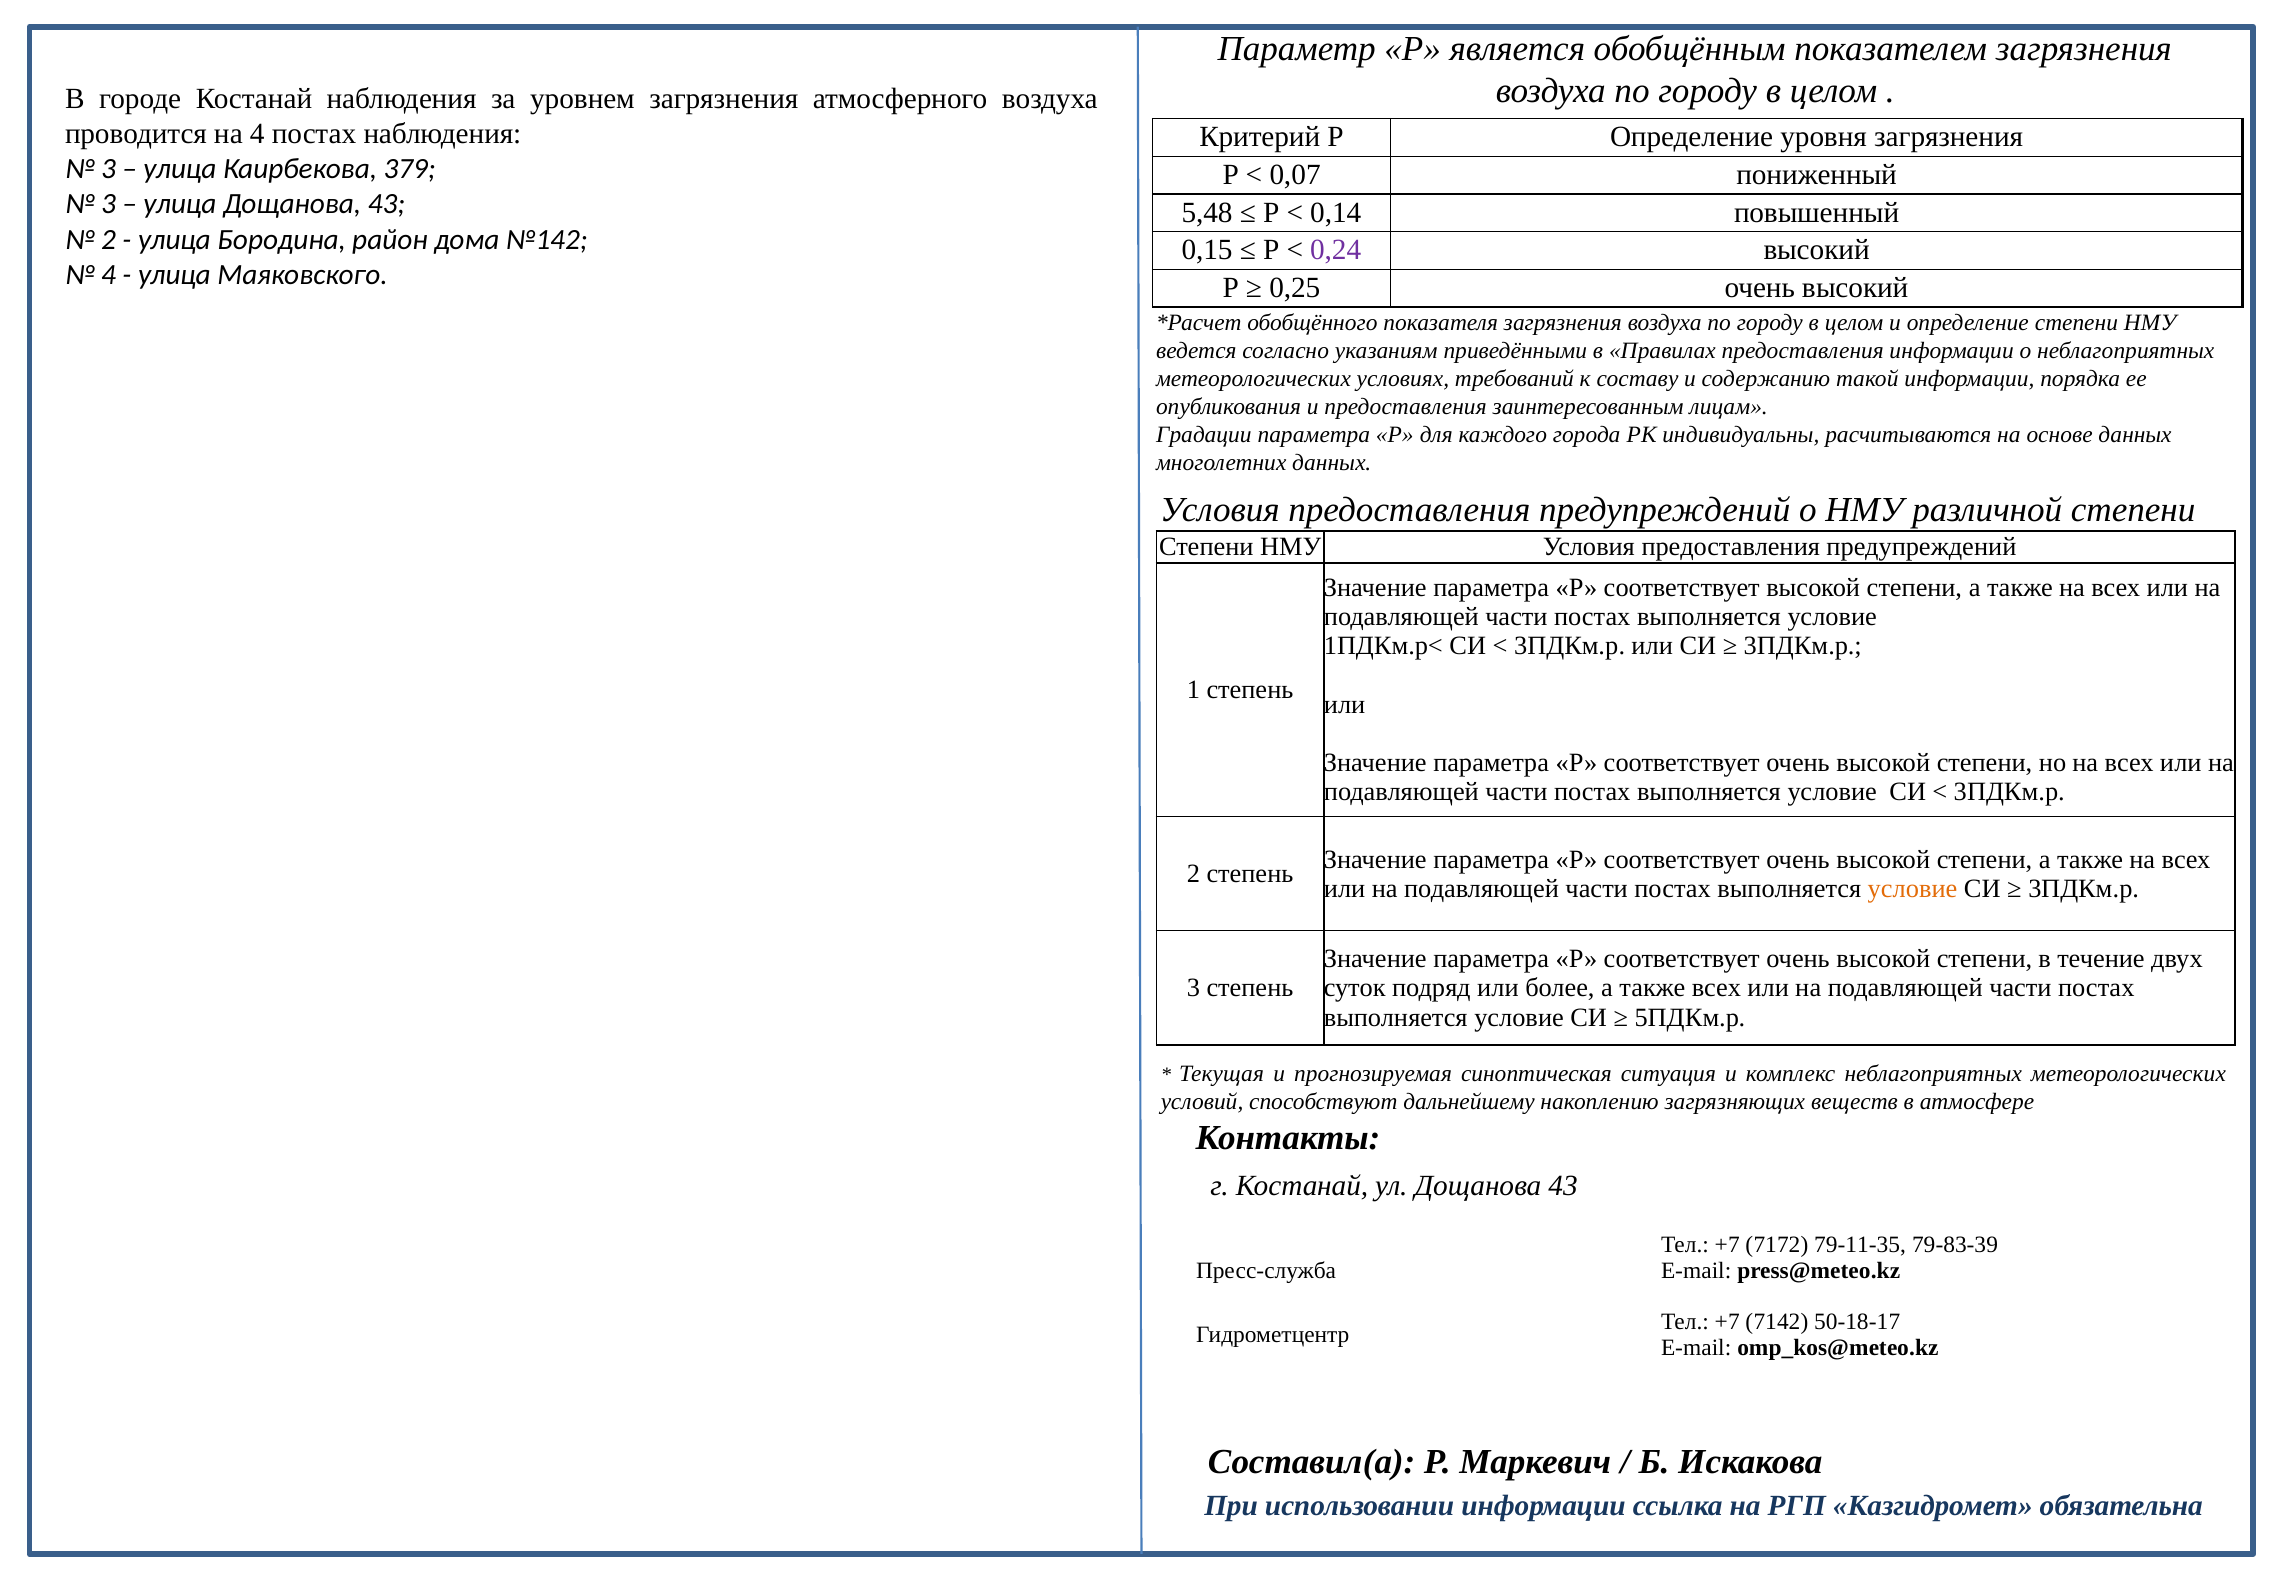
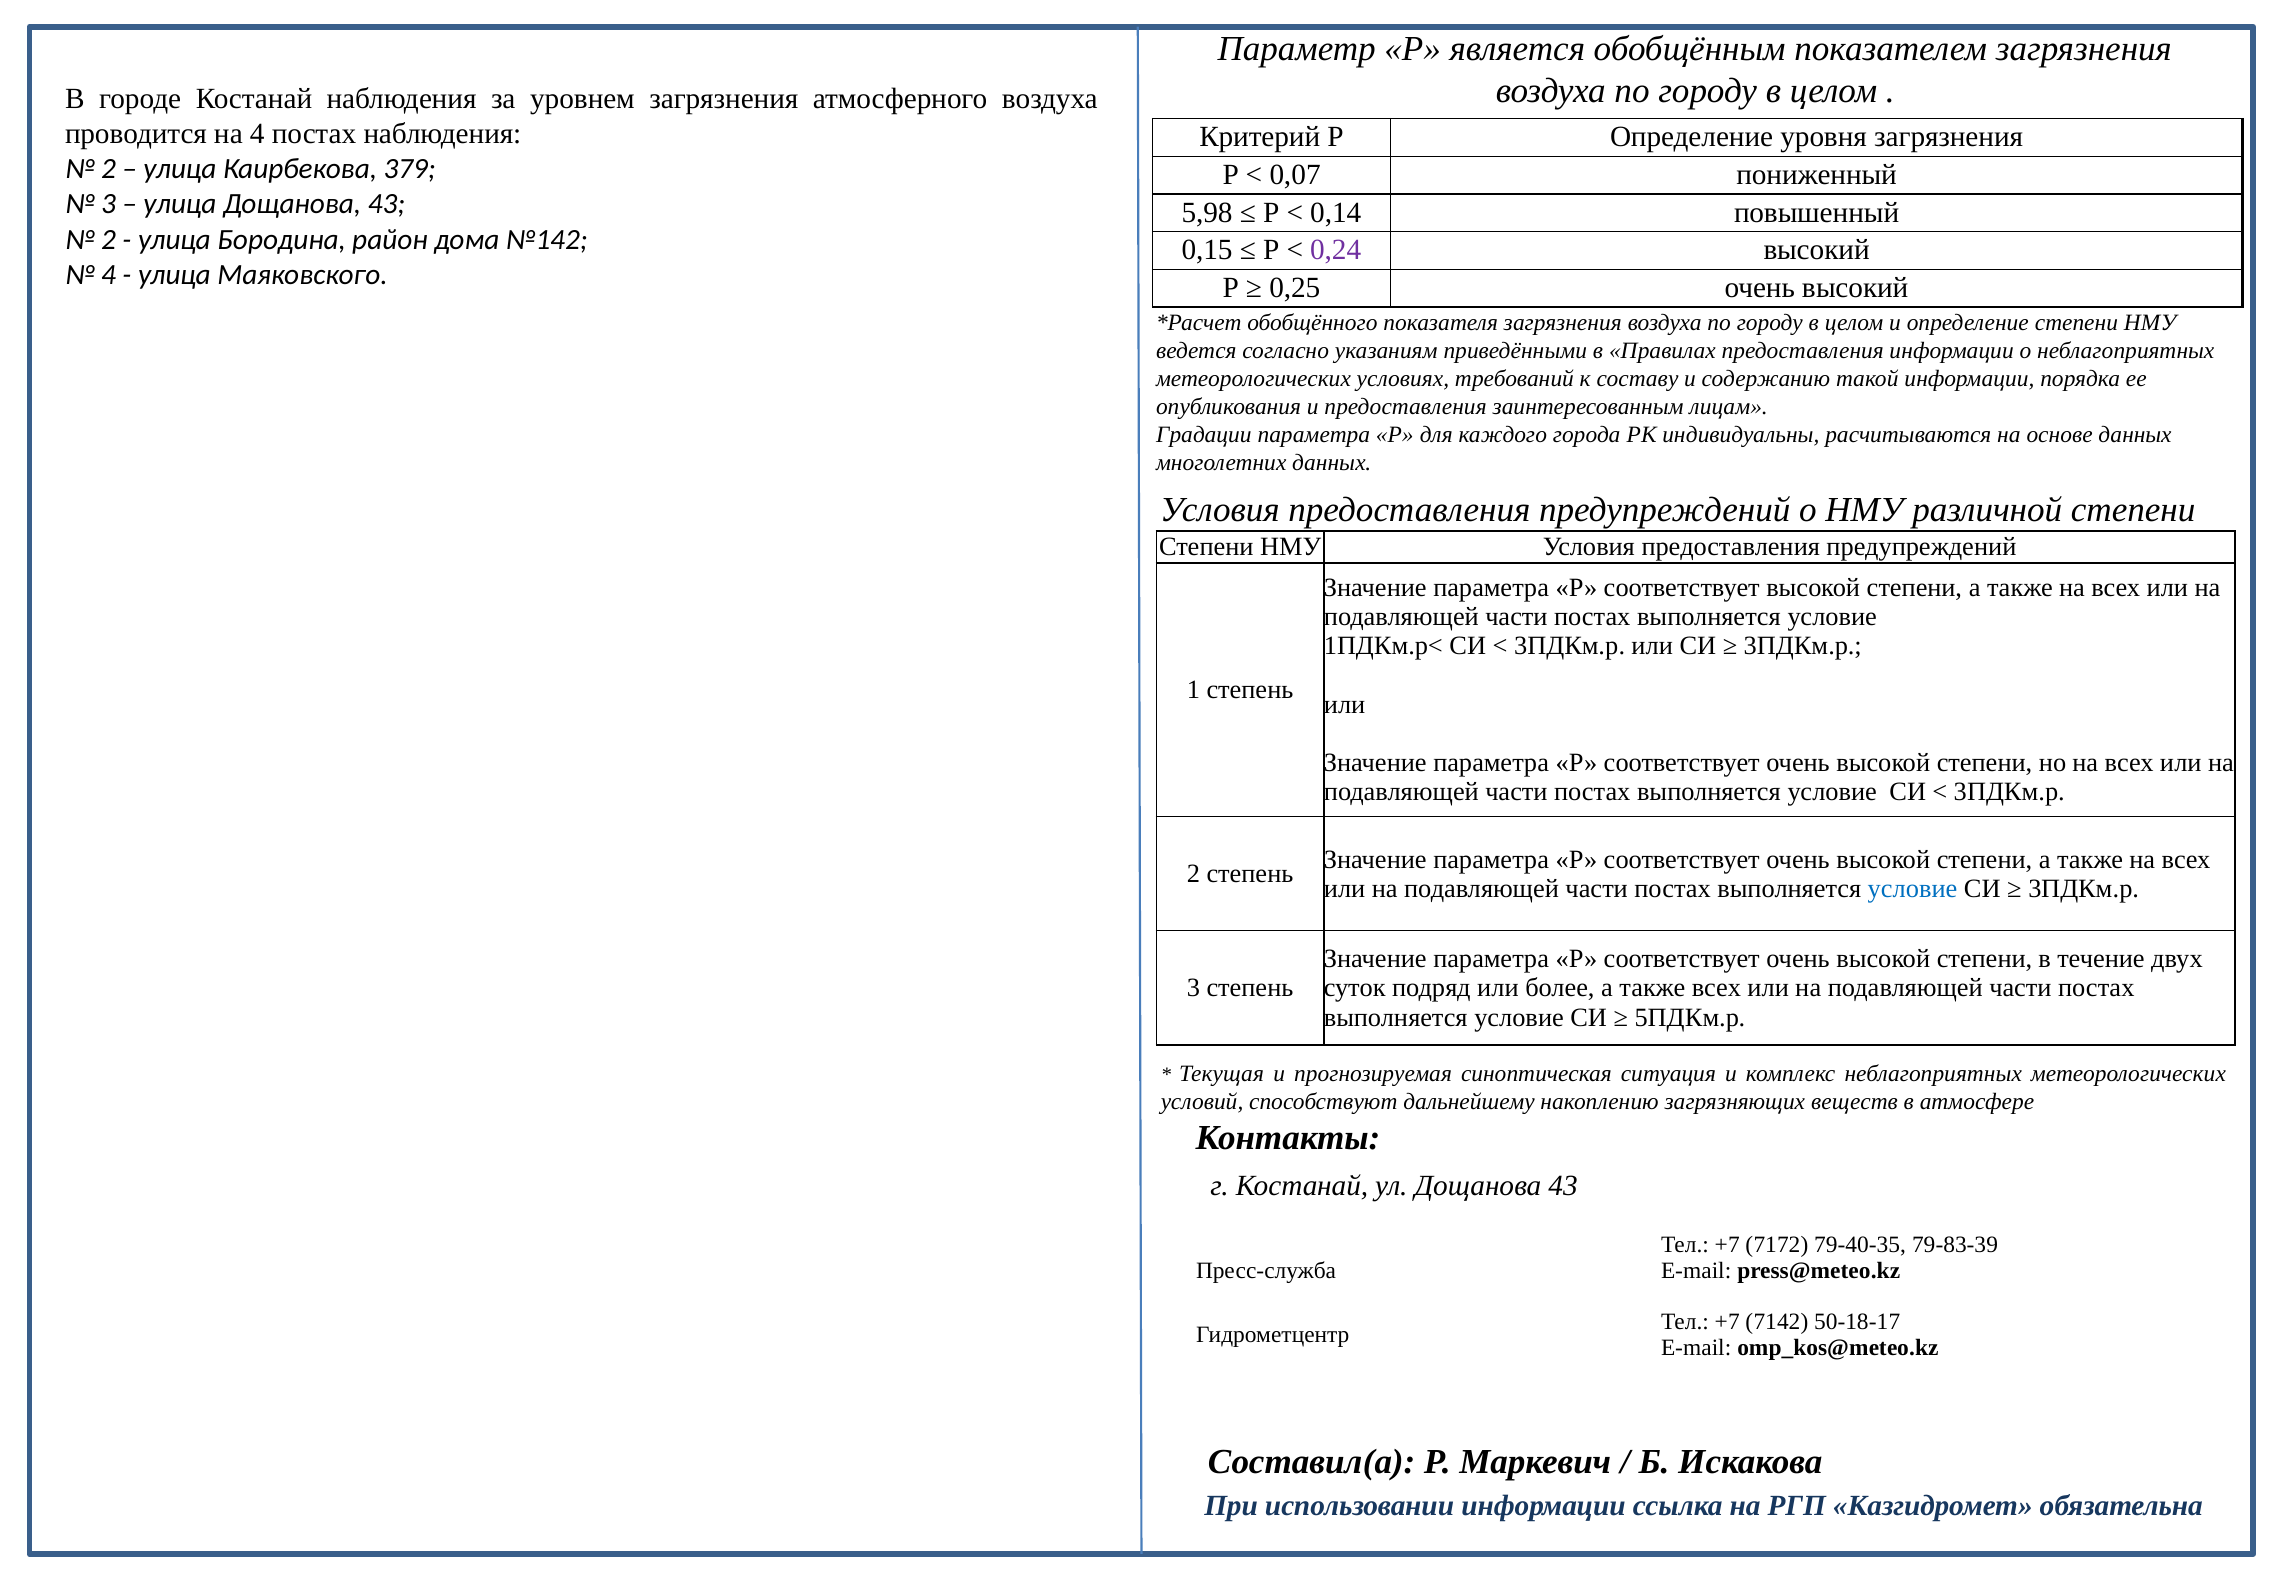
3 at (109, 169): 3 -> 2
5,48: 5,48 -> 5,98
условие at (1913, 888) colour: orange -> blue
79-11-35: 79-11-35 -> 79-40-35
